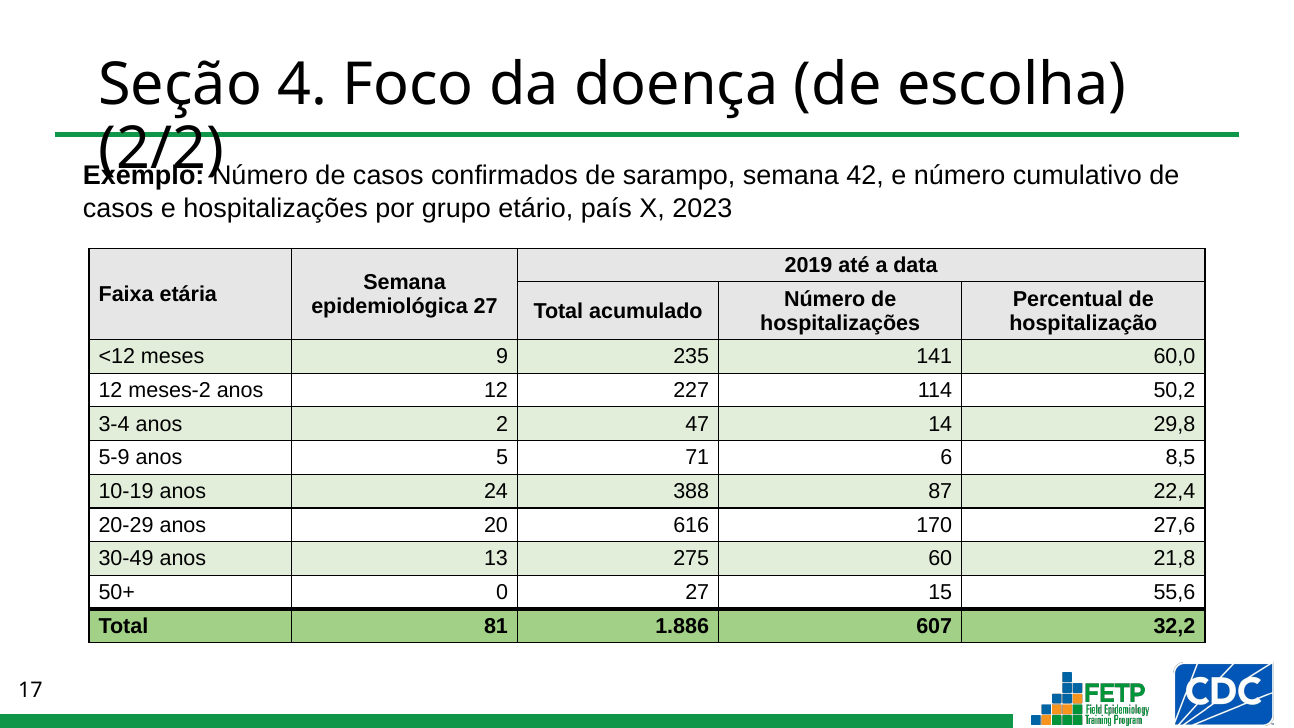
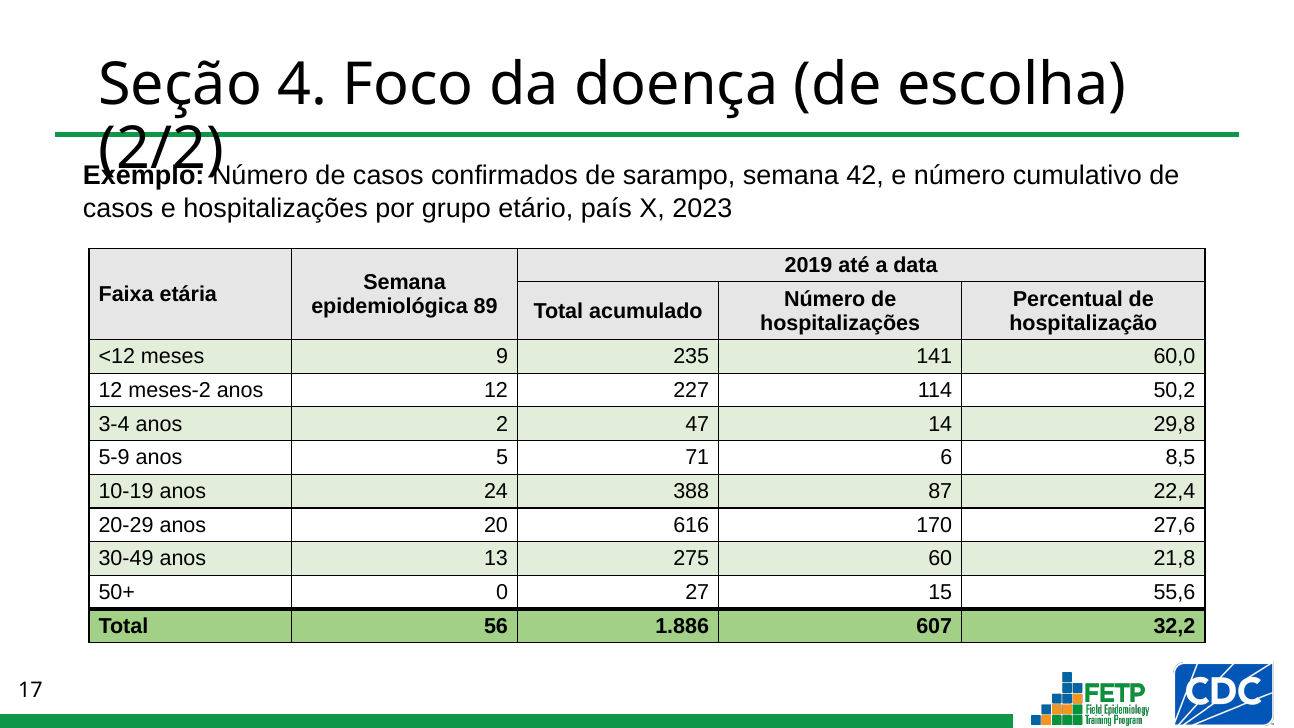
epidemiológica 27: 27 -> 89
81: 81 -> 56
